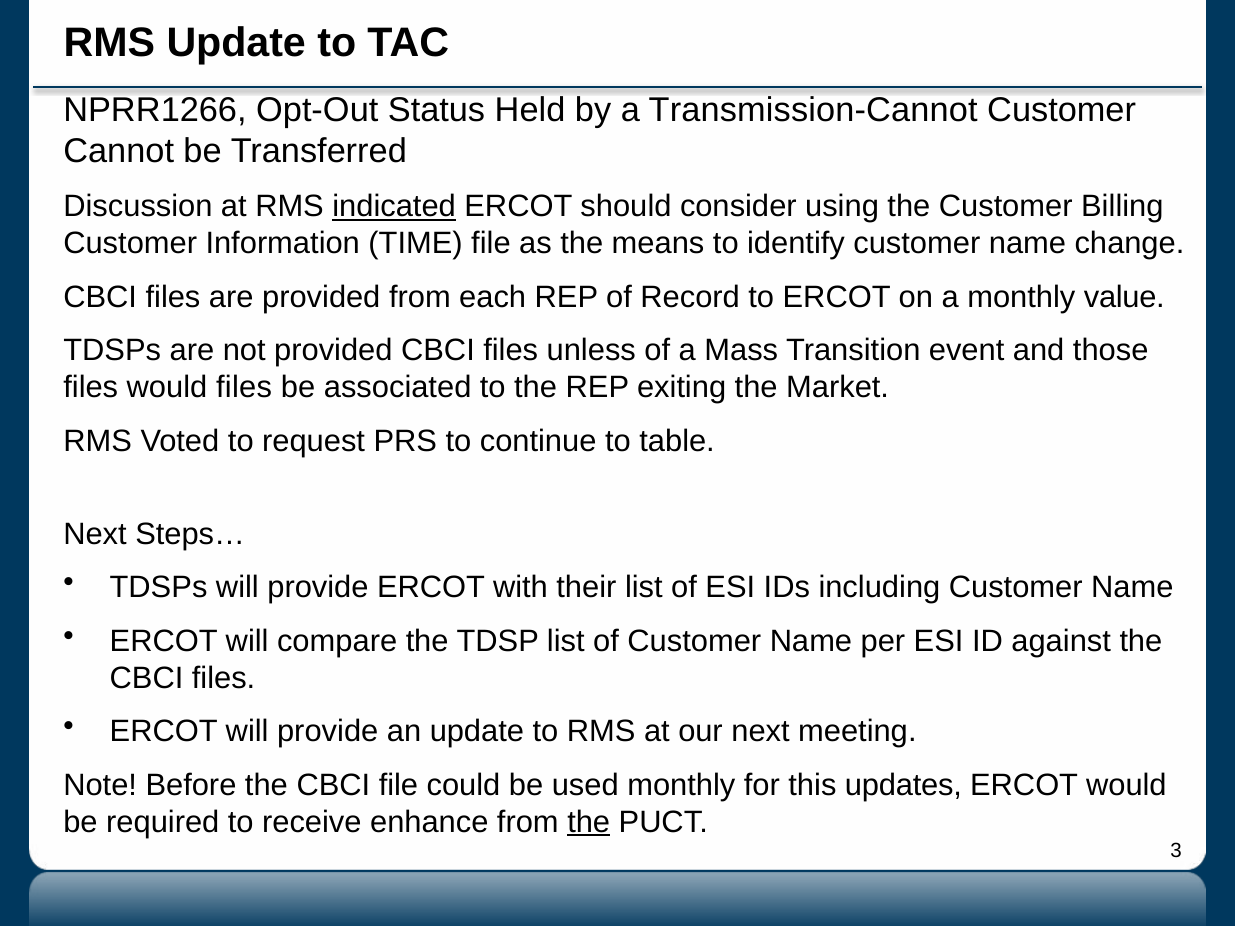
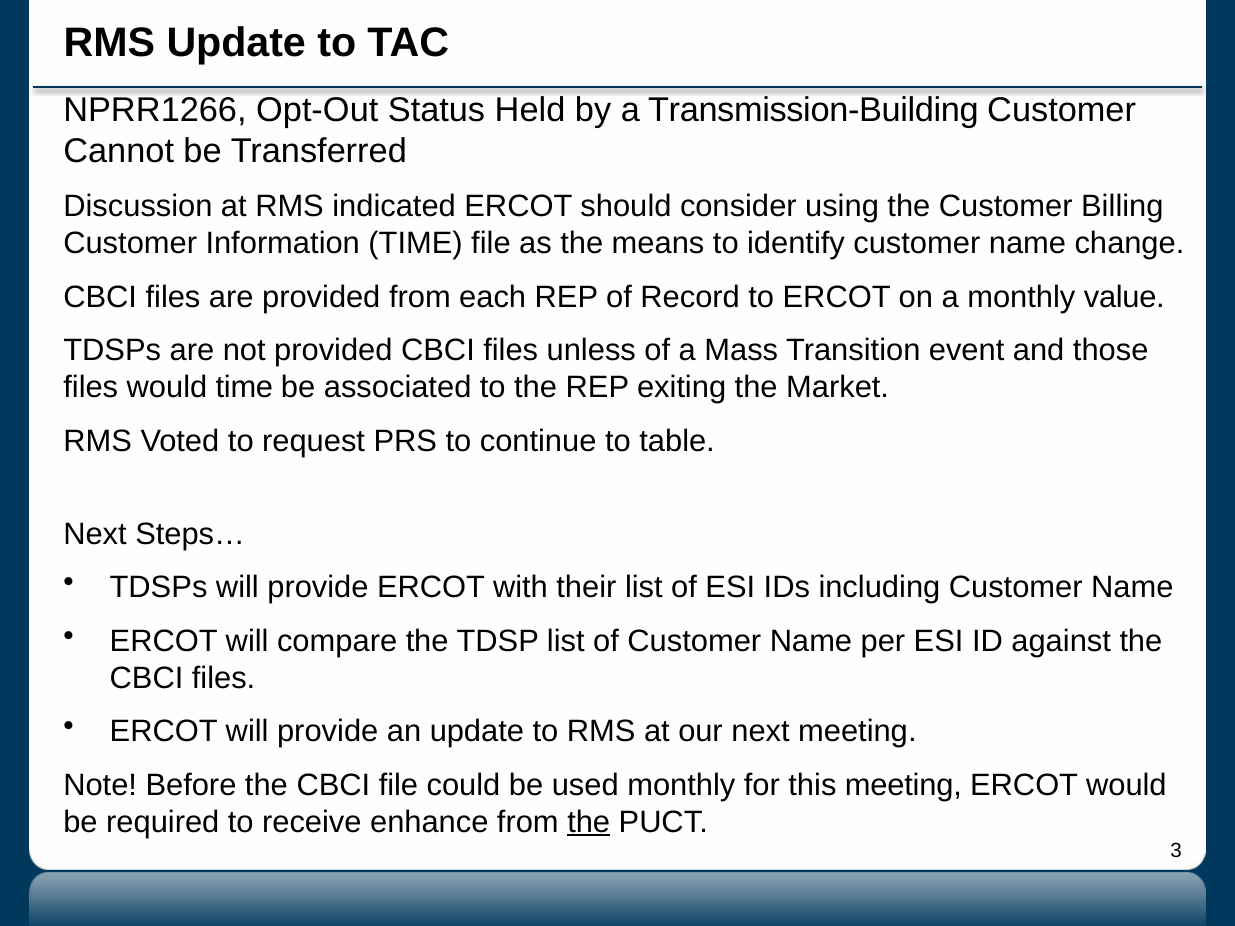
Transmission-Cannot: Transmission-Cannot -> Transmission-Building
indicated underline: present -> none
would files: files -> time
this updates: updates -> meeting
